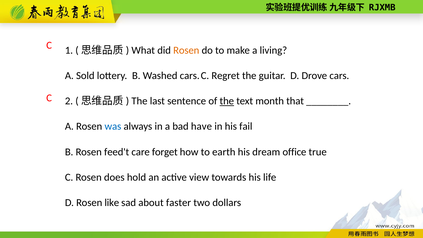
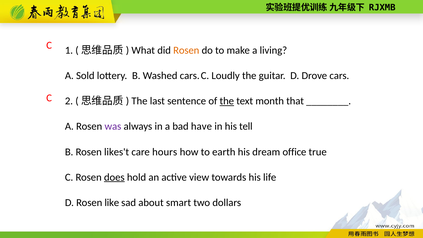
Regret: Regret -> Loudly
was colour: blue -> purple
fail: fail -> tell
feed't: feed't -> likes't
forget: forget -> hours
does underline: none -> present
faster: faster -> smart
